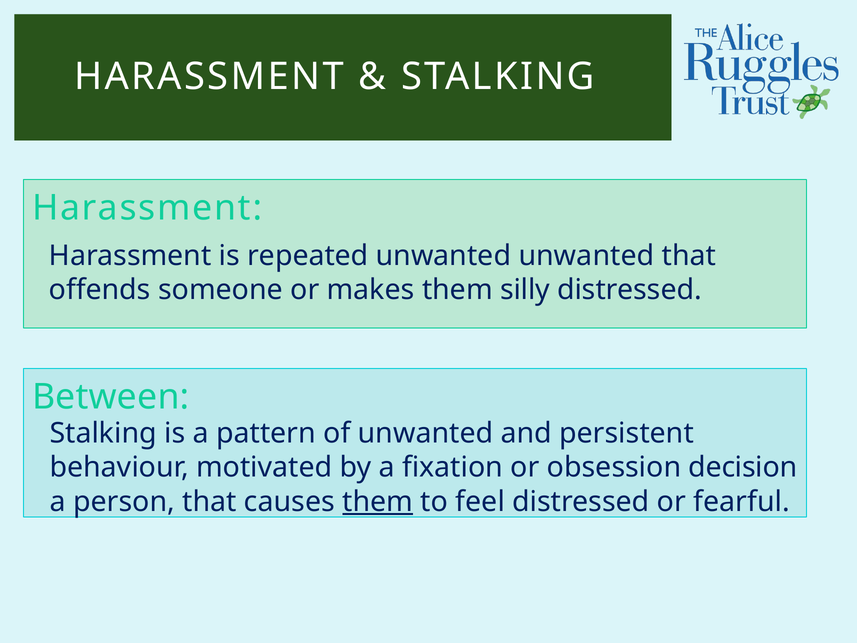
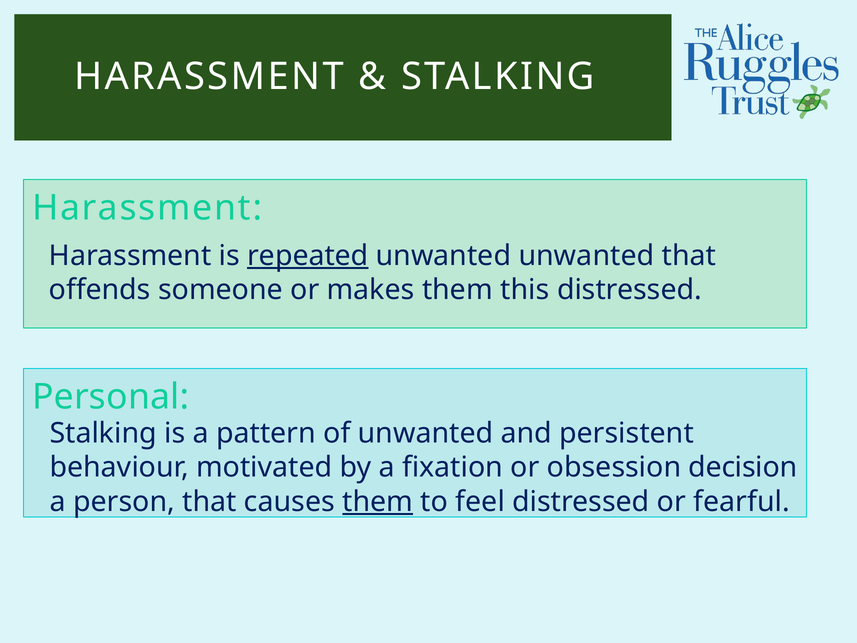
repeated underline: none -> present
silly: silly -> this
Between: Between -> Personal
